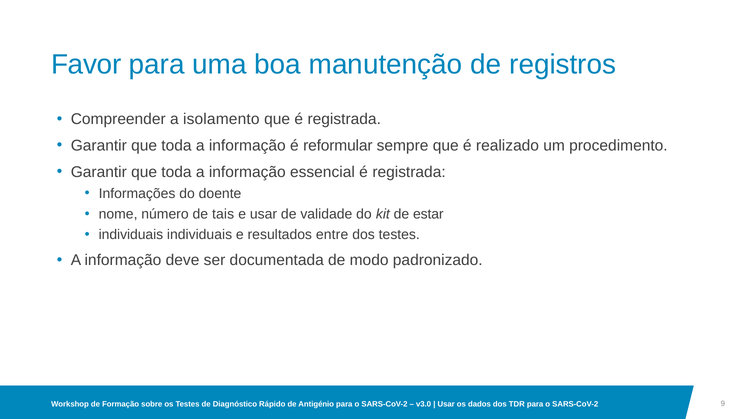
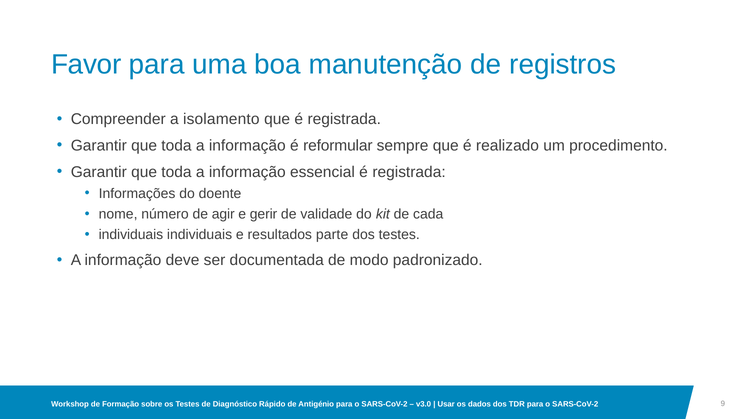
tais: tais -> agir
e usar: usar -> gerir
estar: estar -> cada
entre: entre -> parte
